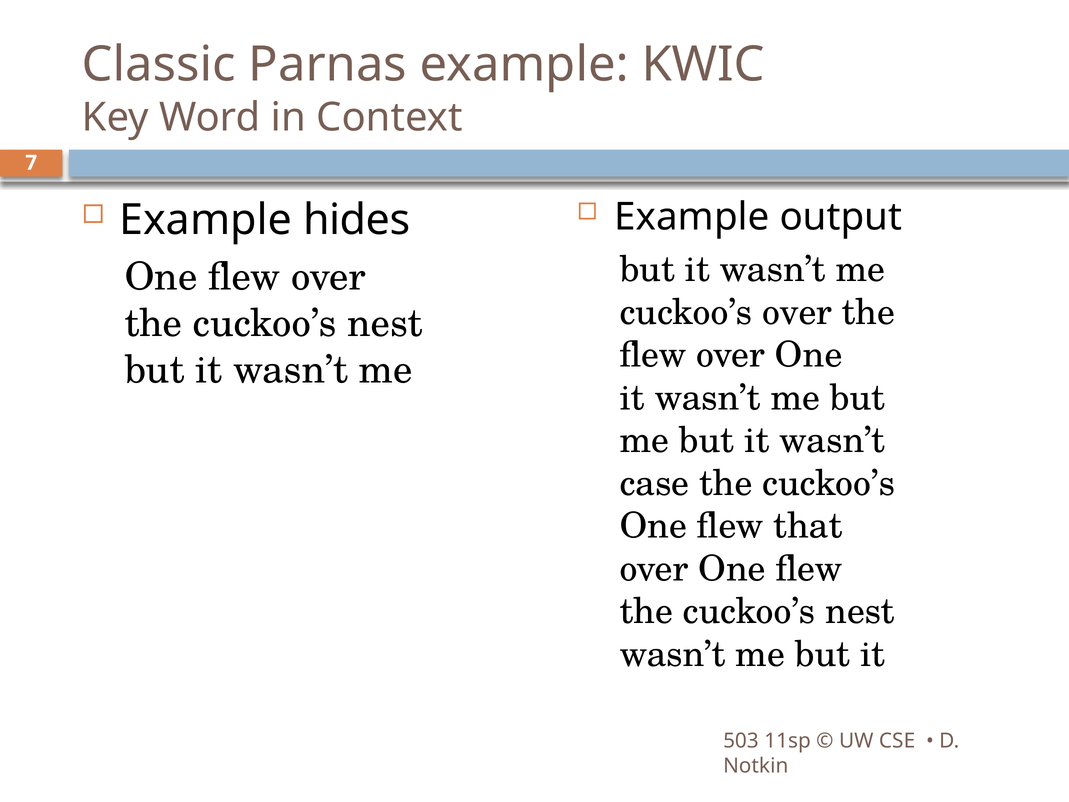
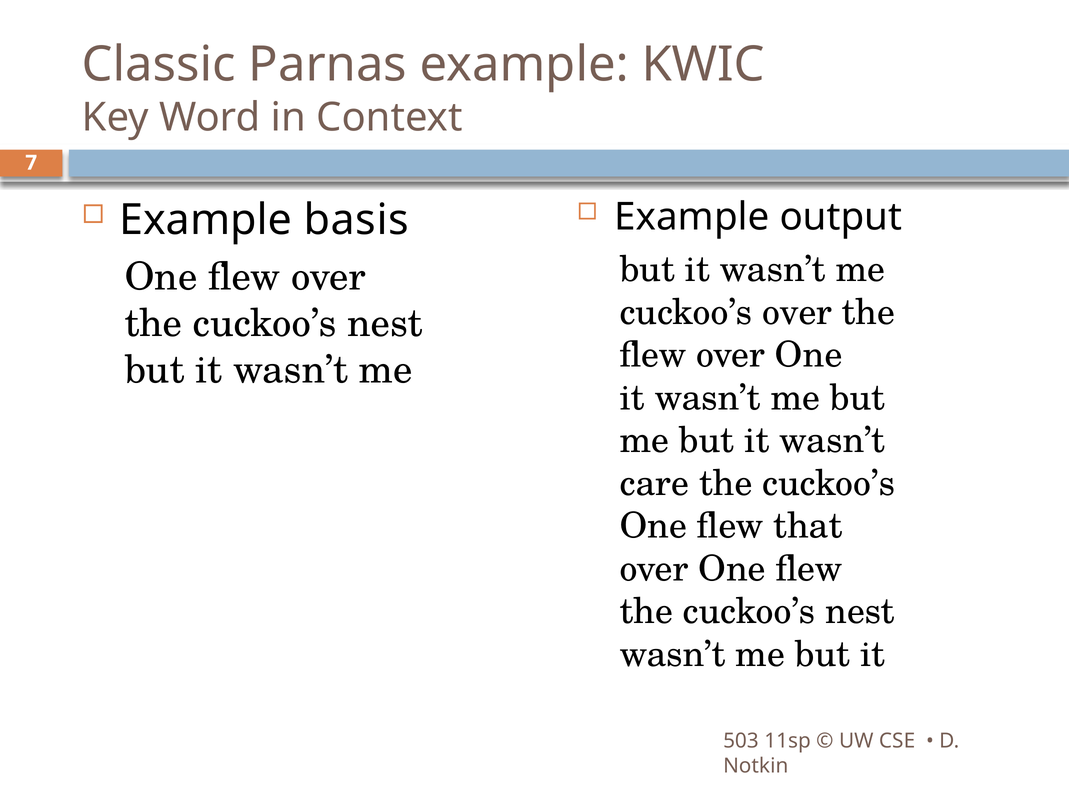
hides: hides -> basis
case: case -> care
